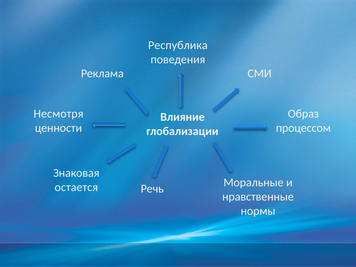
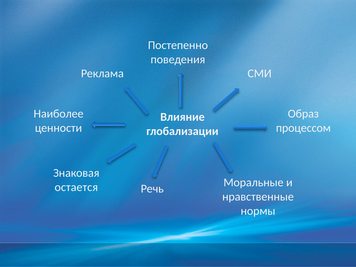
Республика: Республика -> Постепенно
Несмотря: Несмотря -> Наиболее
